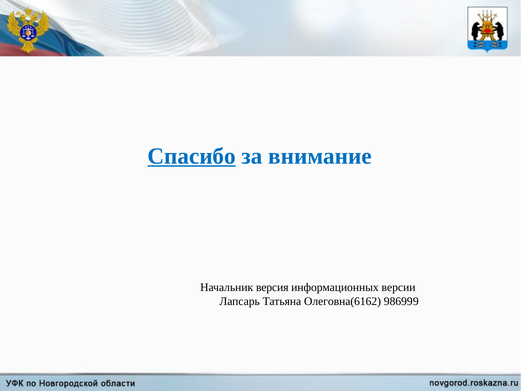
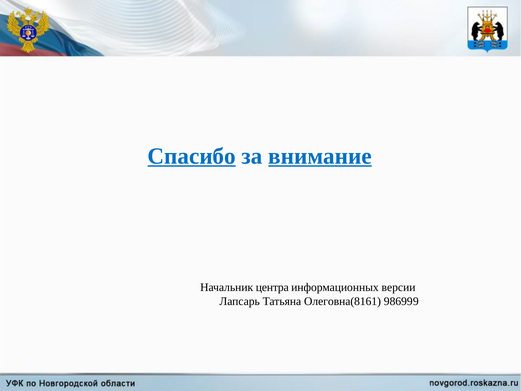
внимание underline: none -> present
версия: версия -> центра
Олеговна(6162: Олеговна(6162 -> Олеговна(8161
